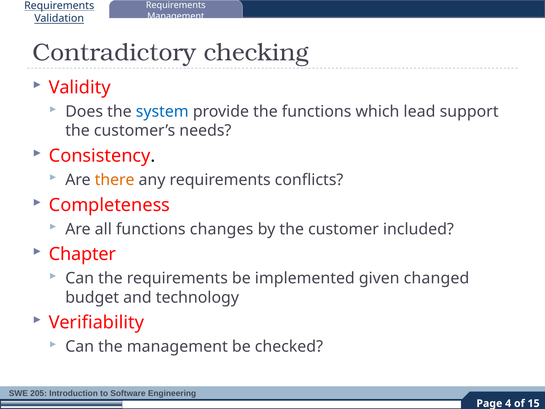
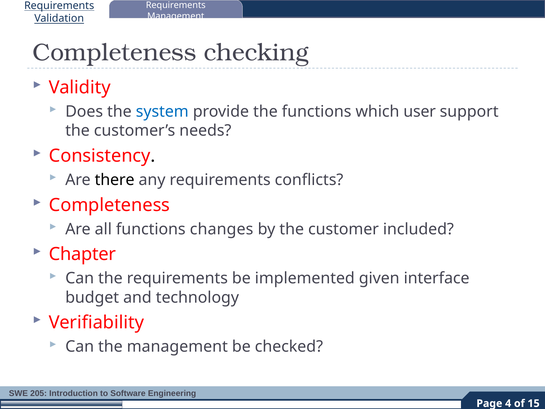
Contradictory at (114, 53): Contradictory -> Completeness
lead: lead -> user
there colour: orange -> black
changed: changed -> interface
